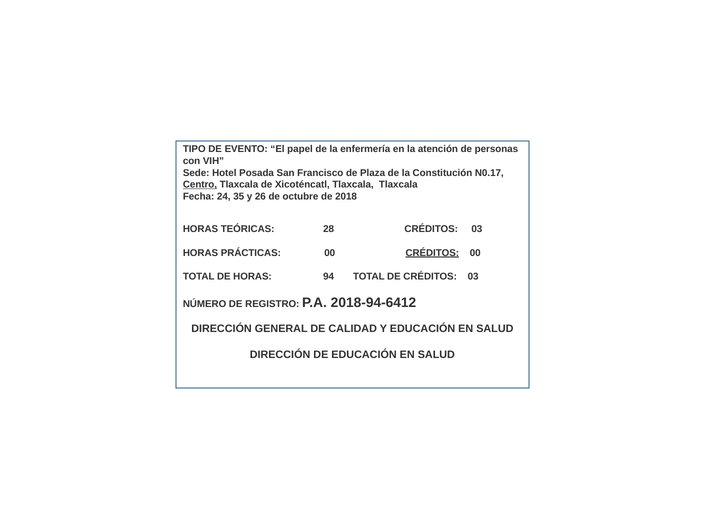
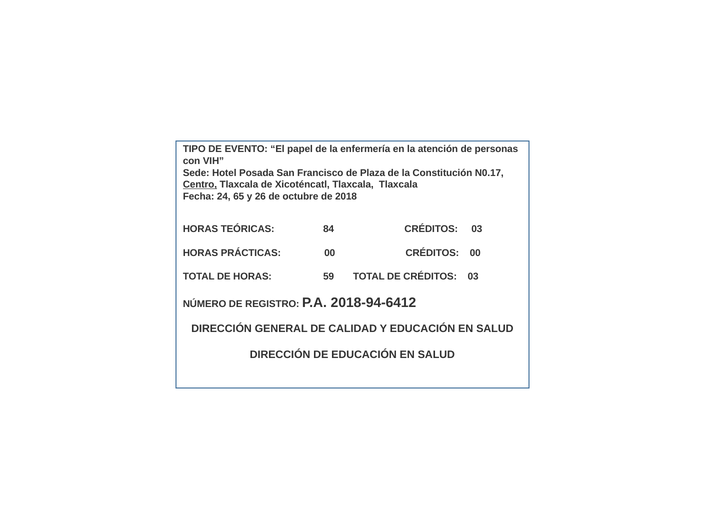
35: 35 -> 65
28: 28 -> 84
CRÉDITOS at (432, 253) underline: present -> none
94: 94 -> 59
